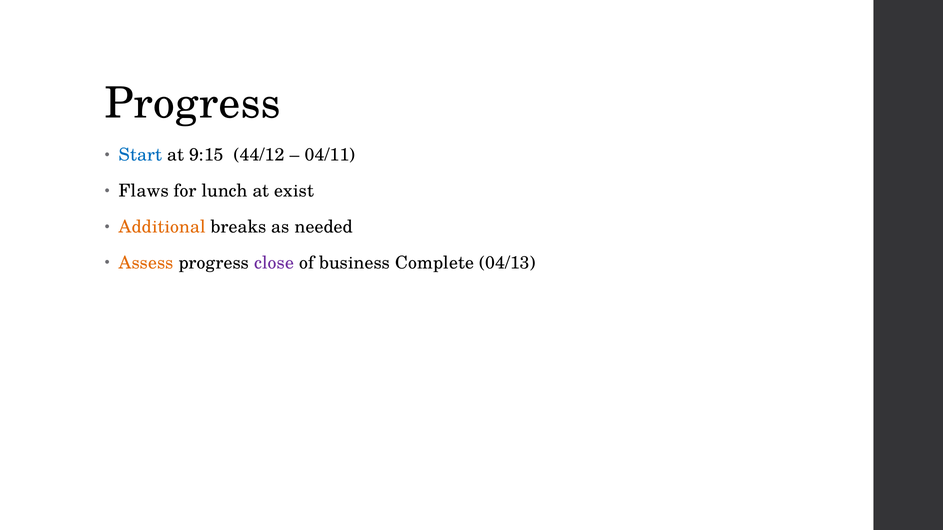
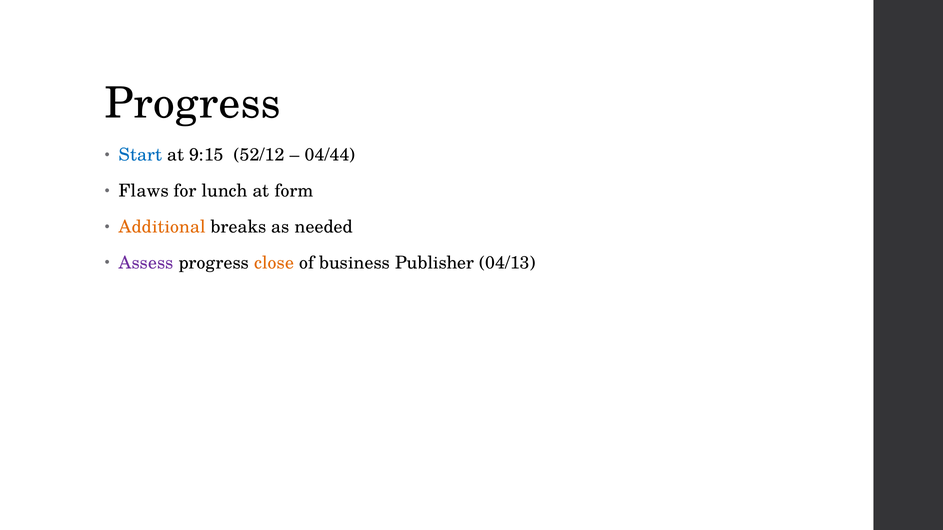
44/12: 44/12 -> 52/12
04/11: 04/11 -> 04/44
exist: exist -> form
Assess colour: orange -> purple
close colour: purple -> orange
Complete: Complete -> Publisher
